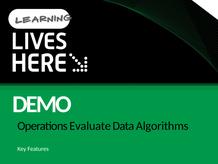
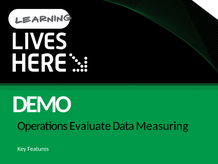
Algorithms: Algorithms -> Measuring
